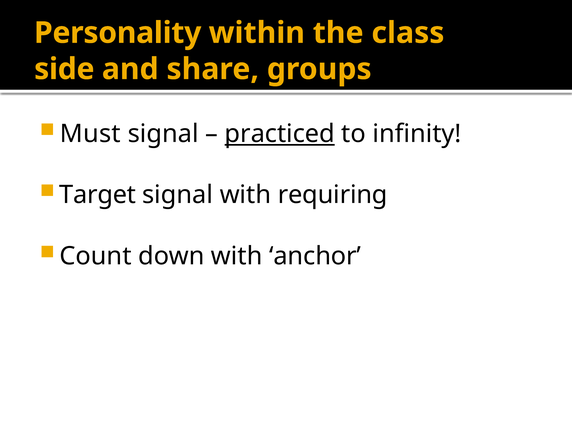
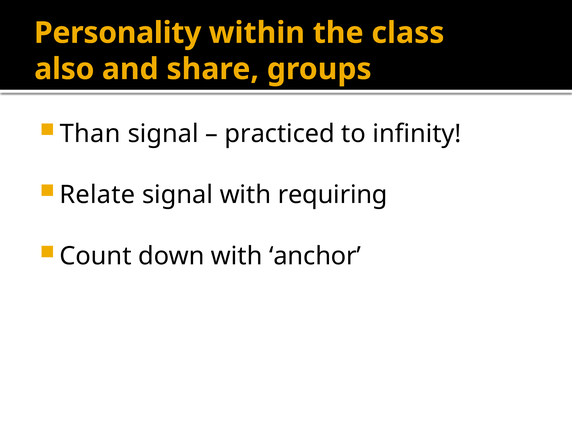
side: side -> also
Must: Must -> Than
practiced underline: present -> none
Target: Target -> Relate
